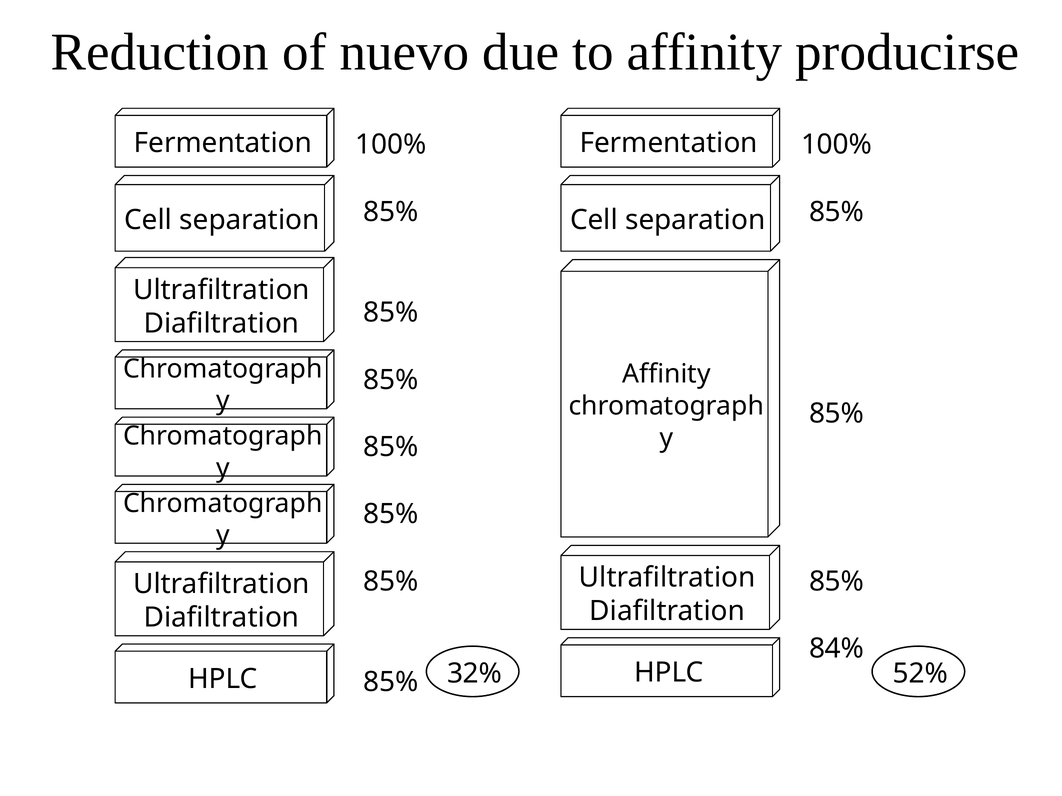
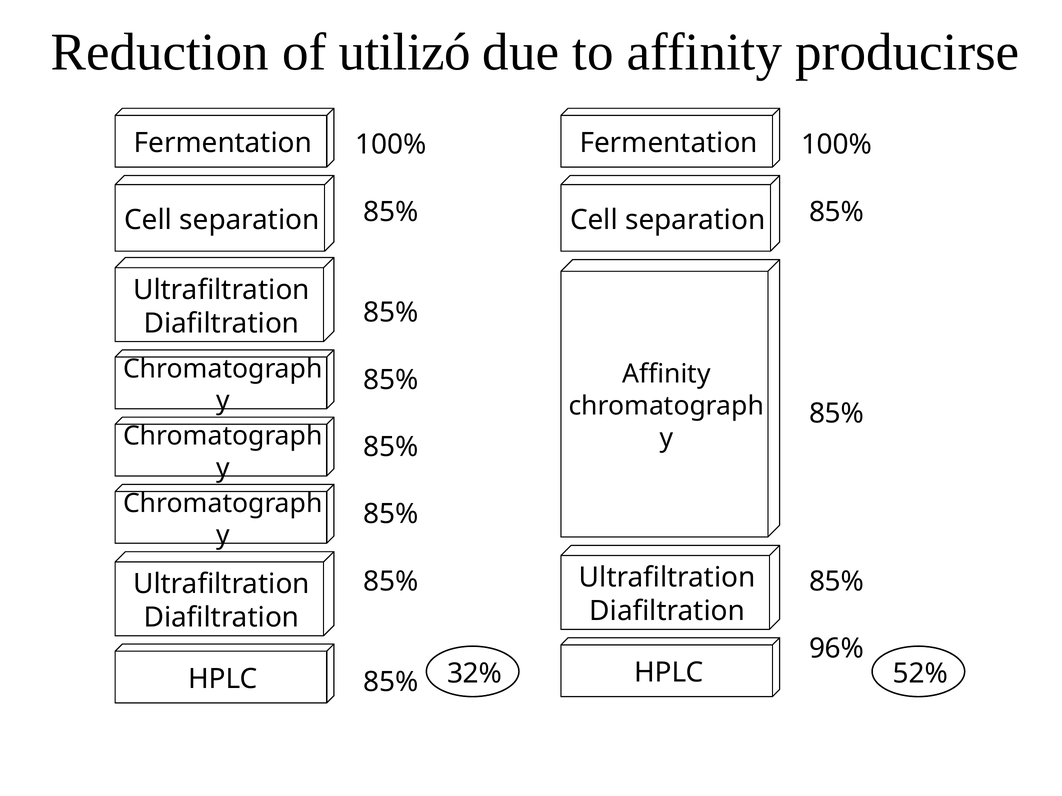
nuevo: nuevo -> utilizó
84%: 84% -> 96%
